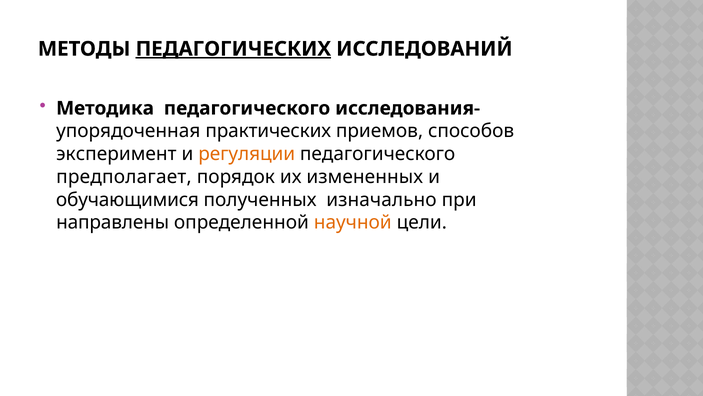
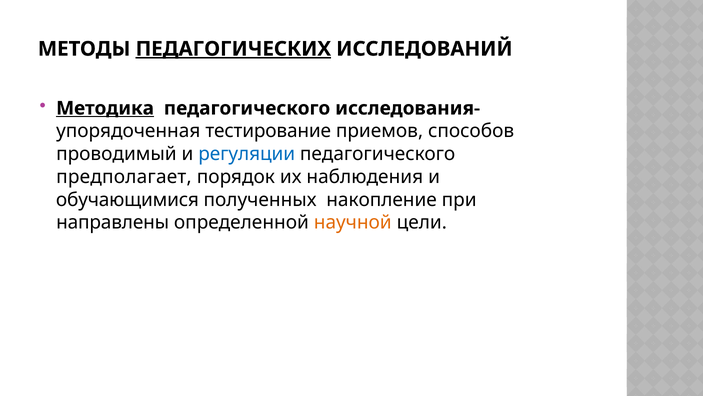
Методика underline: none -> present
практических: практических -> тестирование
эксперимент: эксперимент -> проводимый
регуляции colour: orange -> blue
измененных: измененных -> наблюдения
изначально: изначально -> накопление
